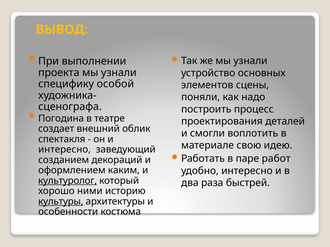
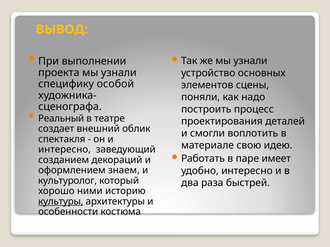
Погодина: Погодина -> Реальный
работ: работ -> имеет
каким: каким -> знаем
культуролог underline: present -> none
